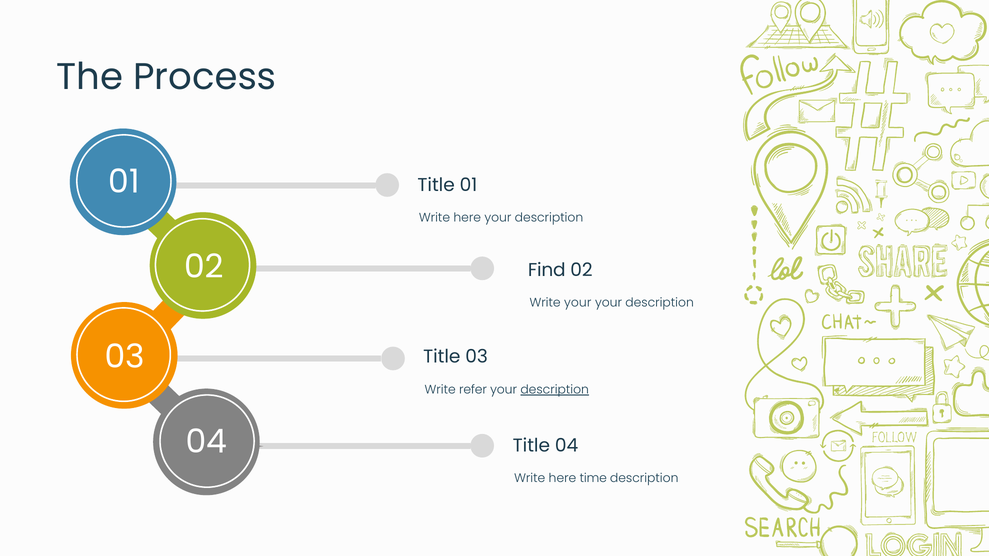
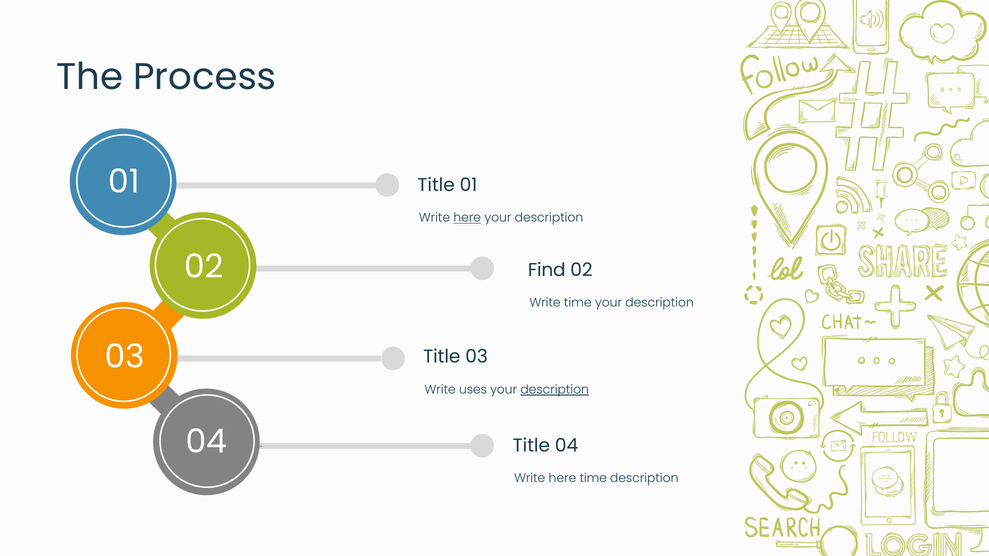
here at (467, 218) underline: none -> present
Write your: your -> time
refer: refer -> uses
